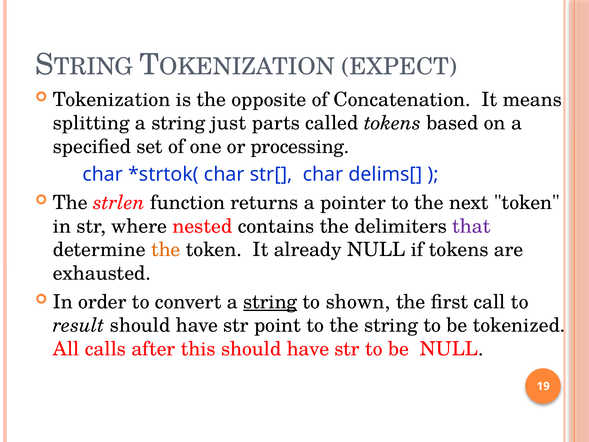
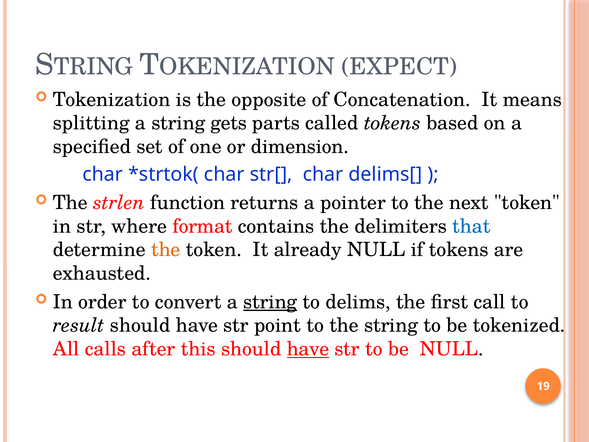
just: just -> gets
processing: processing -> dimension
nested: nested -> format
that colour: purple -> blue
shown: shown -> delims
have at (308, 349) underline: none -> present
